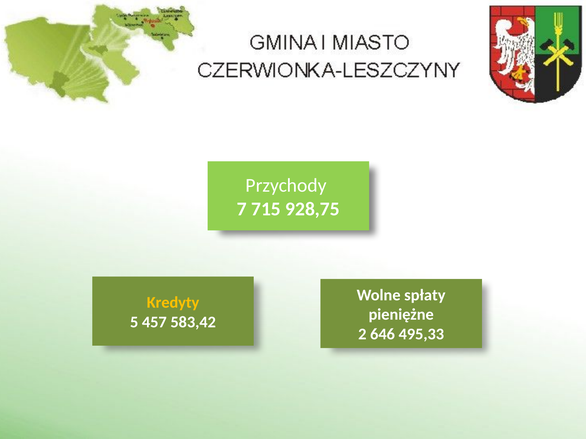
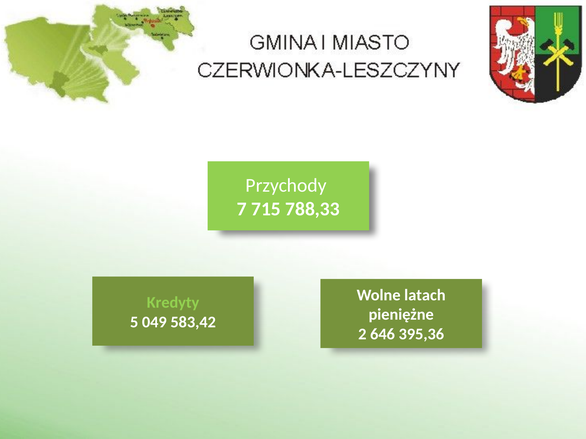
928,75: 928,75 -> 788,33
spłaty: spłaty -> latach
Kredyty colour: yellow -> light green
457: 457 -> 049
495,33: 495,33 -> 395,36
